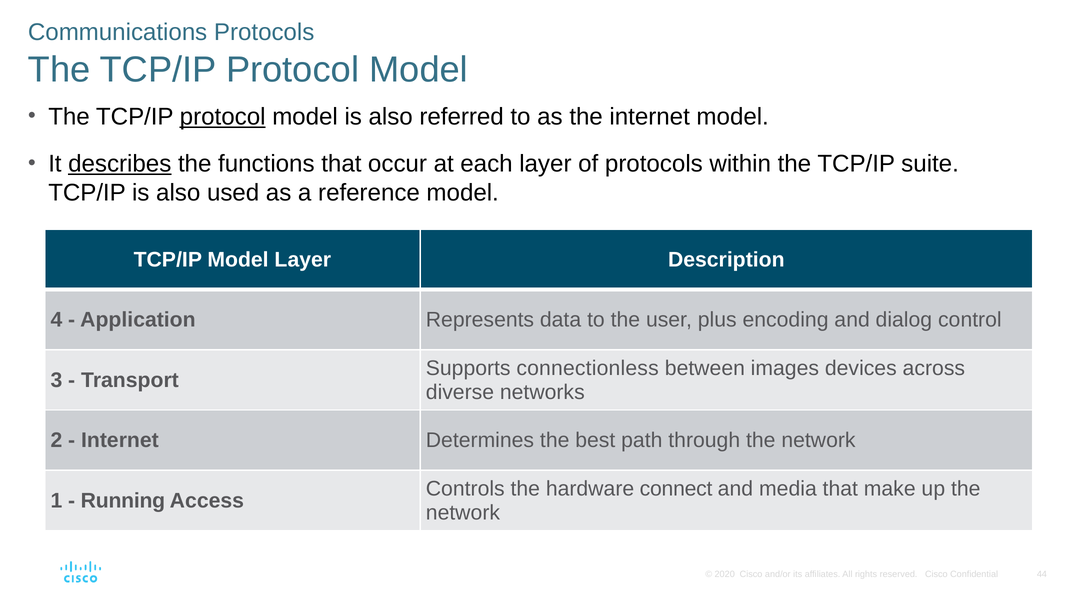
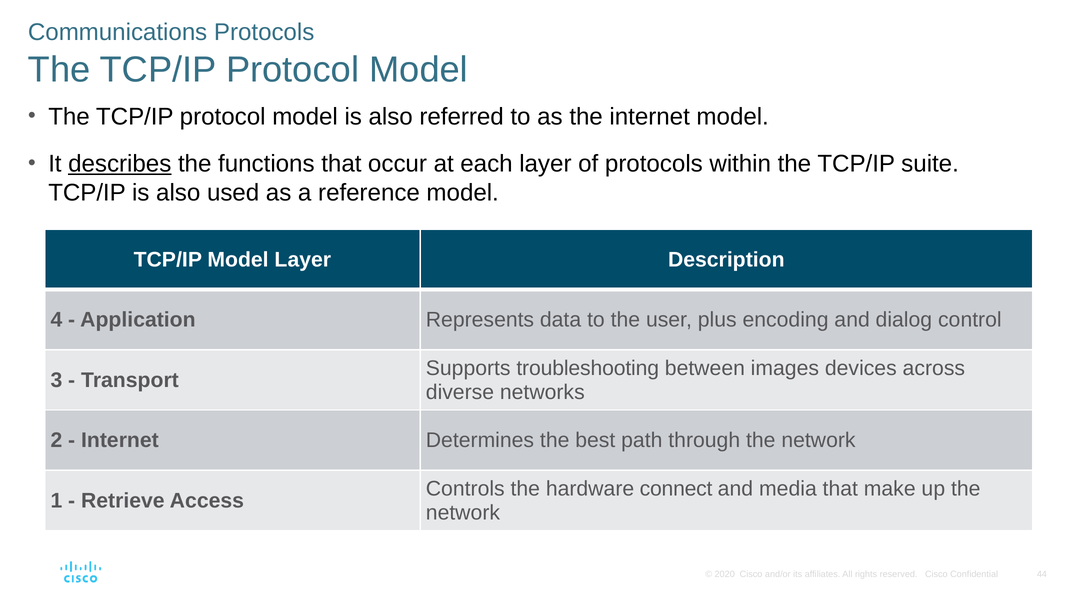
protocol at (223, 117) underline: present -> none
connectionless: connectionless -> troubleshooting
Running: Running -> Retrieve
